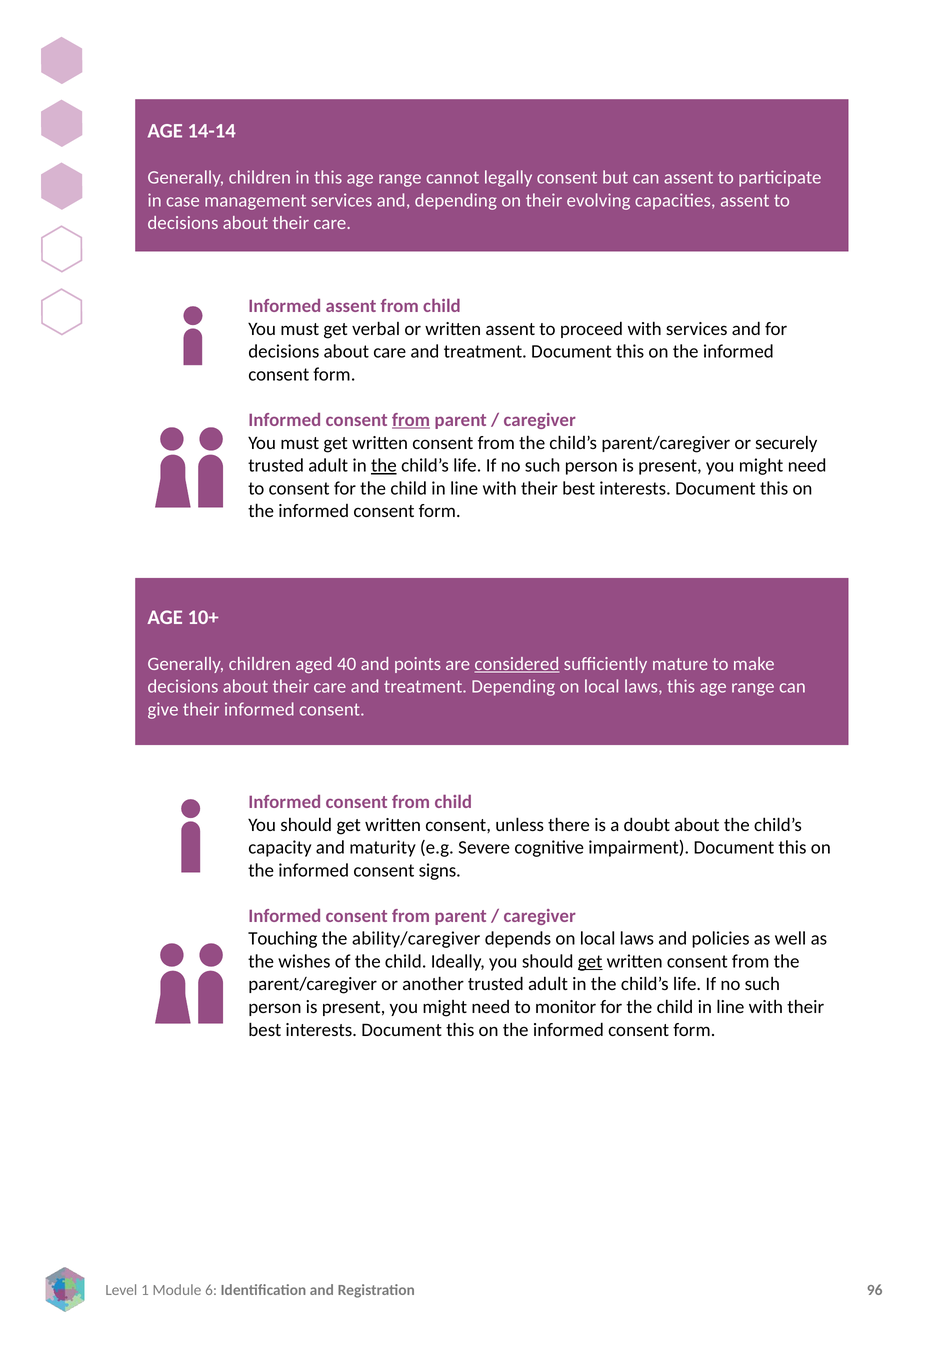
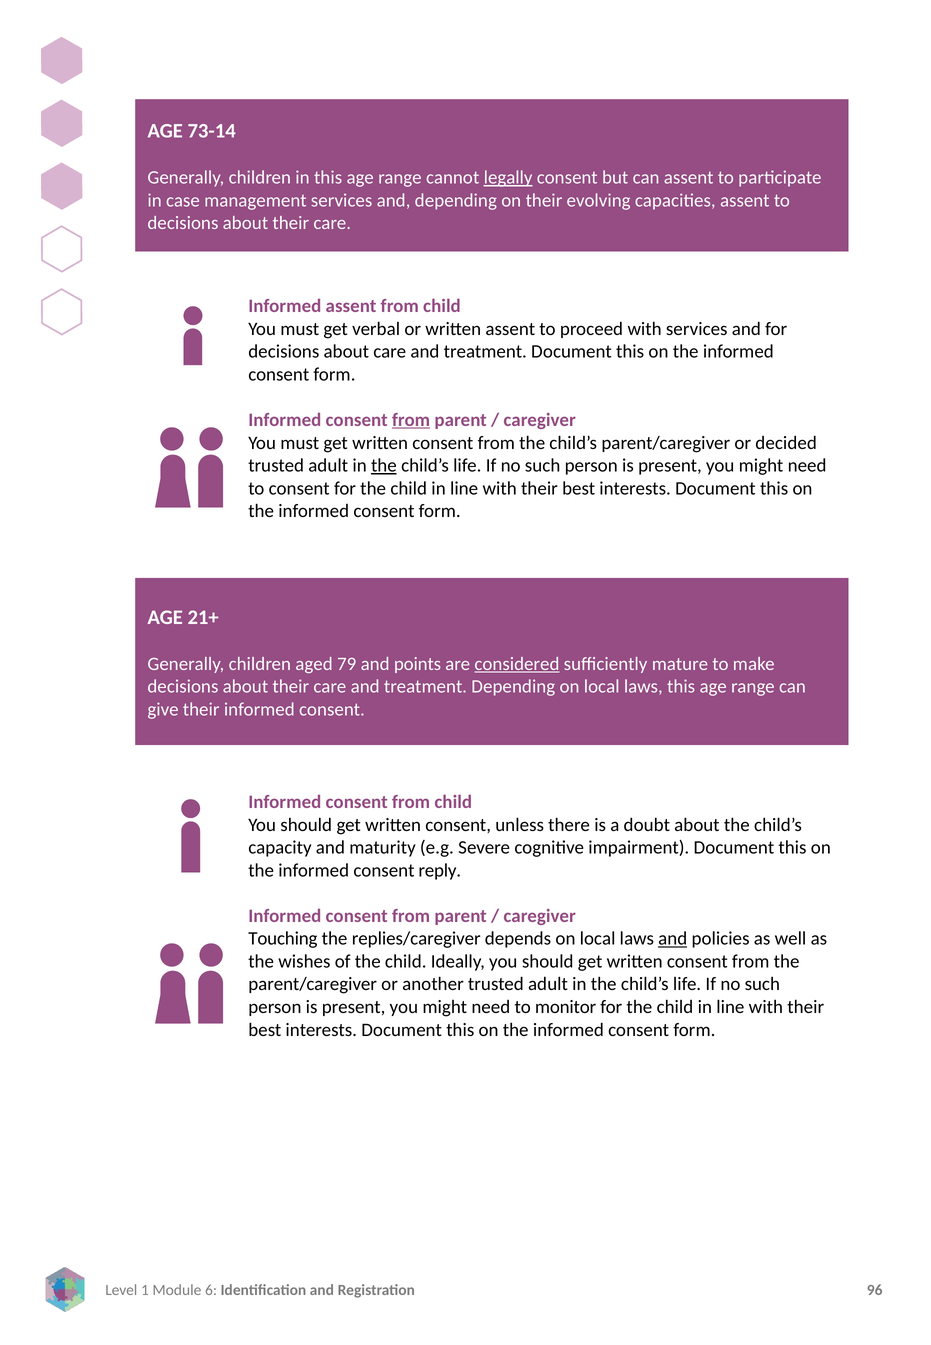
14-14: 14-14 -> 73-14
legally underline: none -> present
securely: securely -> decided
10+: 10+ -> 21+
40: 40 -> 79
signs: signs -> reply
ability/caregiver: ability/caregiver -> replies/caregiver
and at (673, 939) underline: none -> present
get at (590, 961) underline: present -> none
